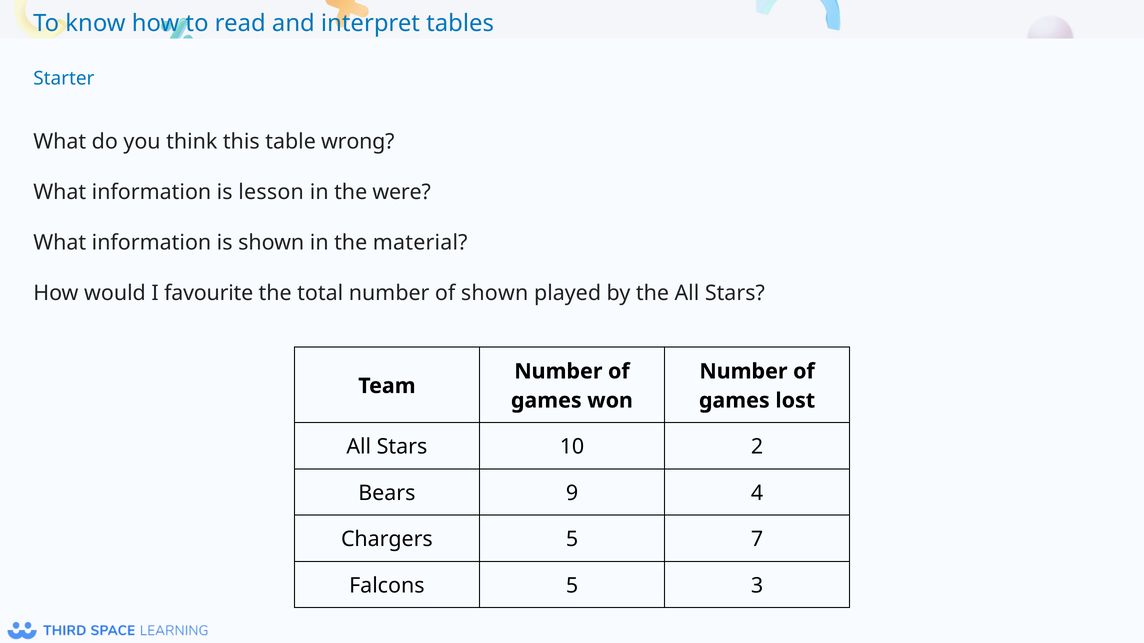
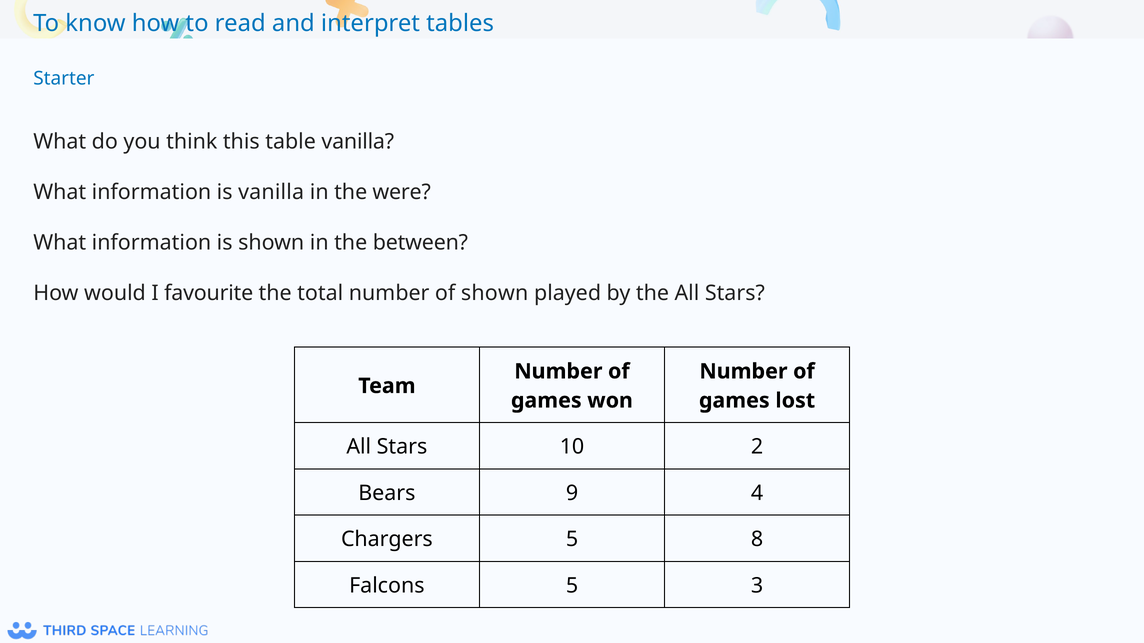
table wrong: wrong -> vanilla
is lesson: lesson -> vanilla
material: material -> between
7: 7 -> 8
